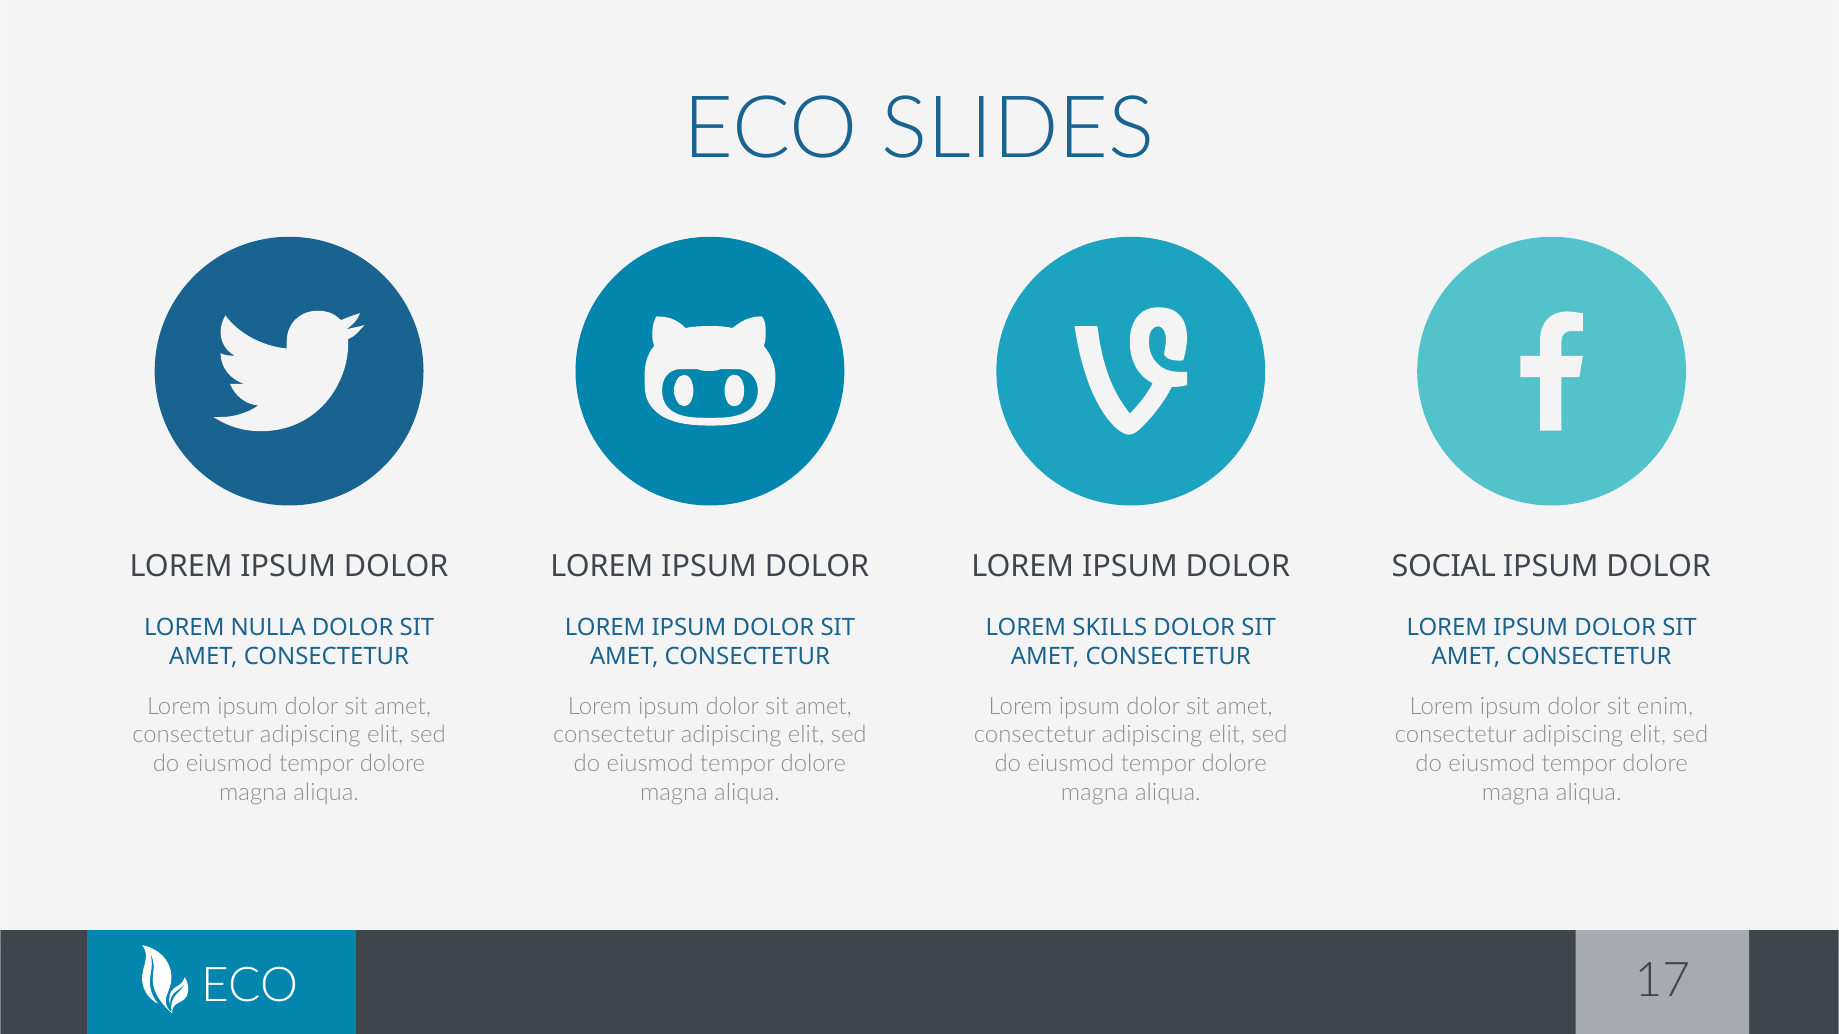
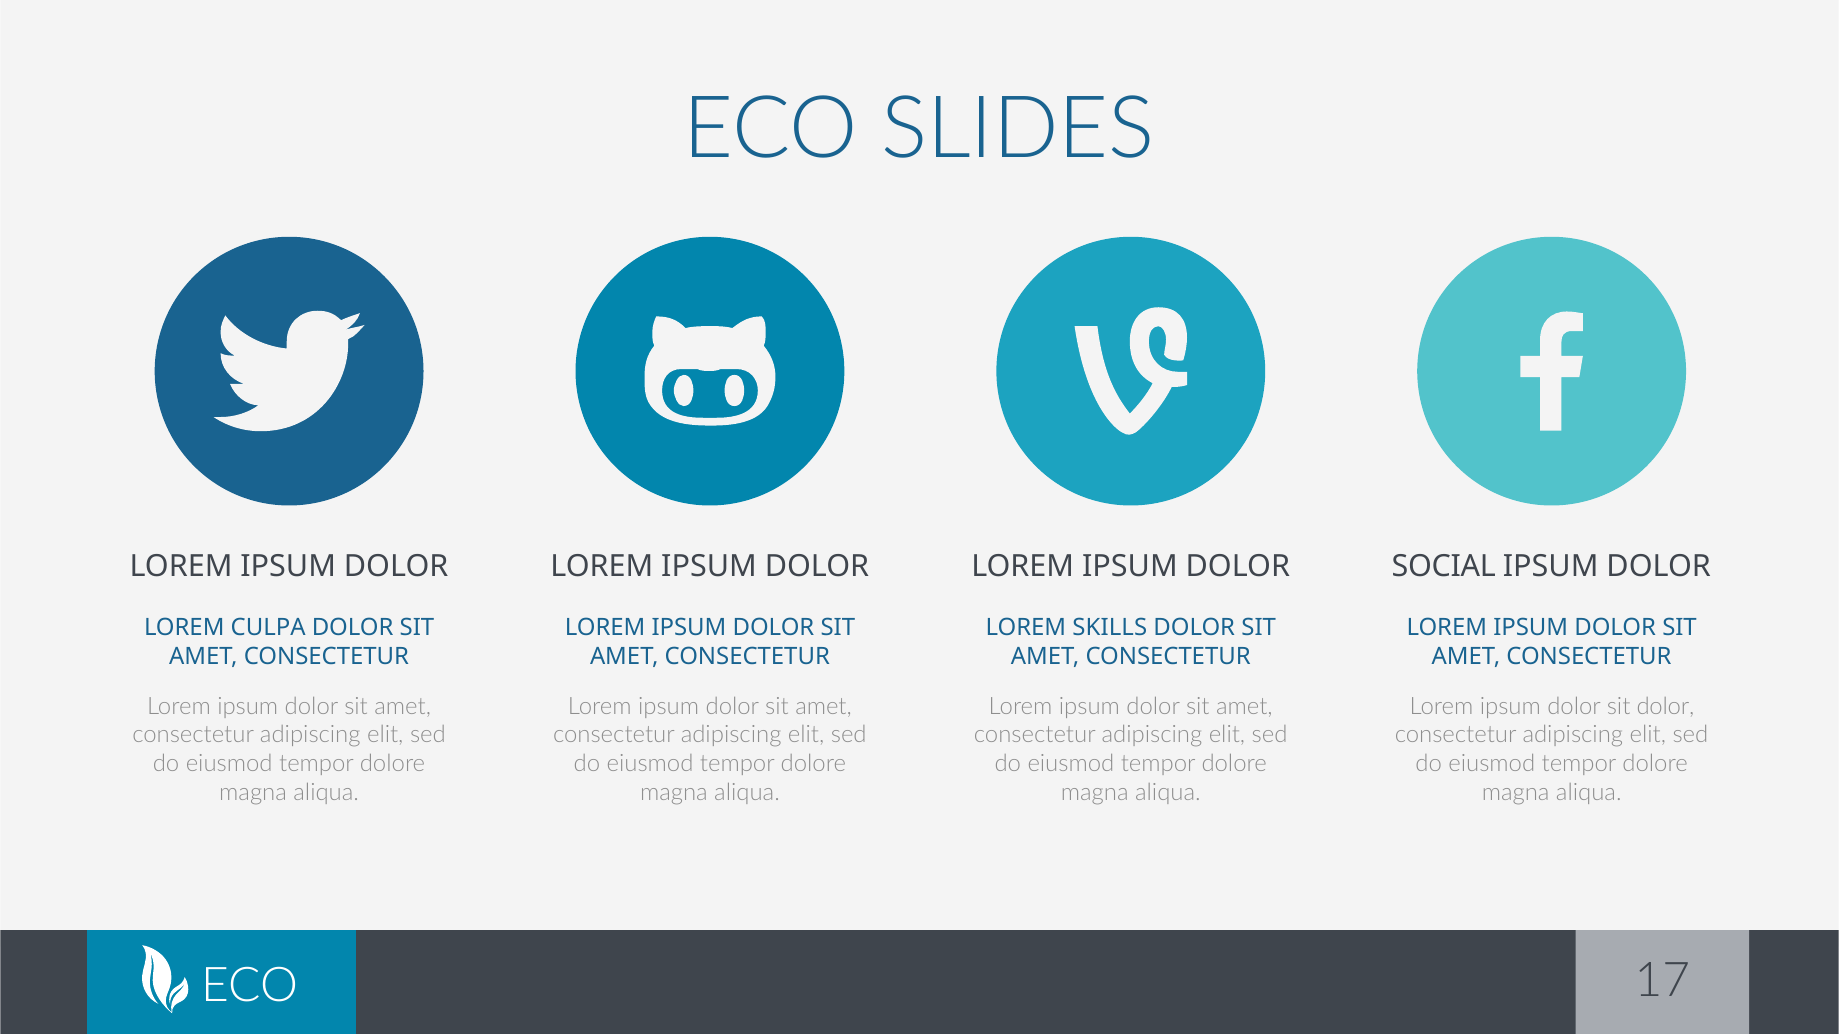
NULLA: NULLA -> CULPA
sit enim: enim -> dolor
